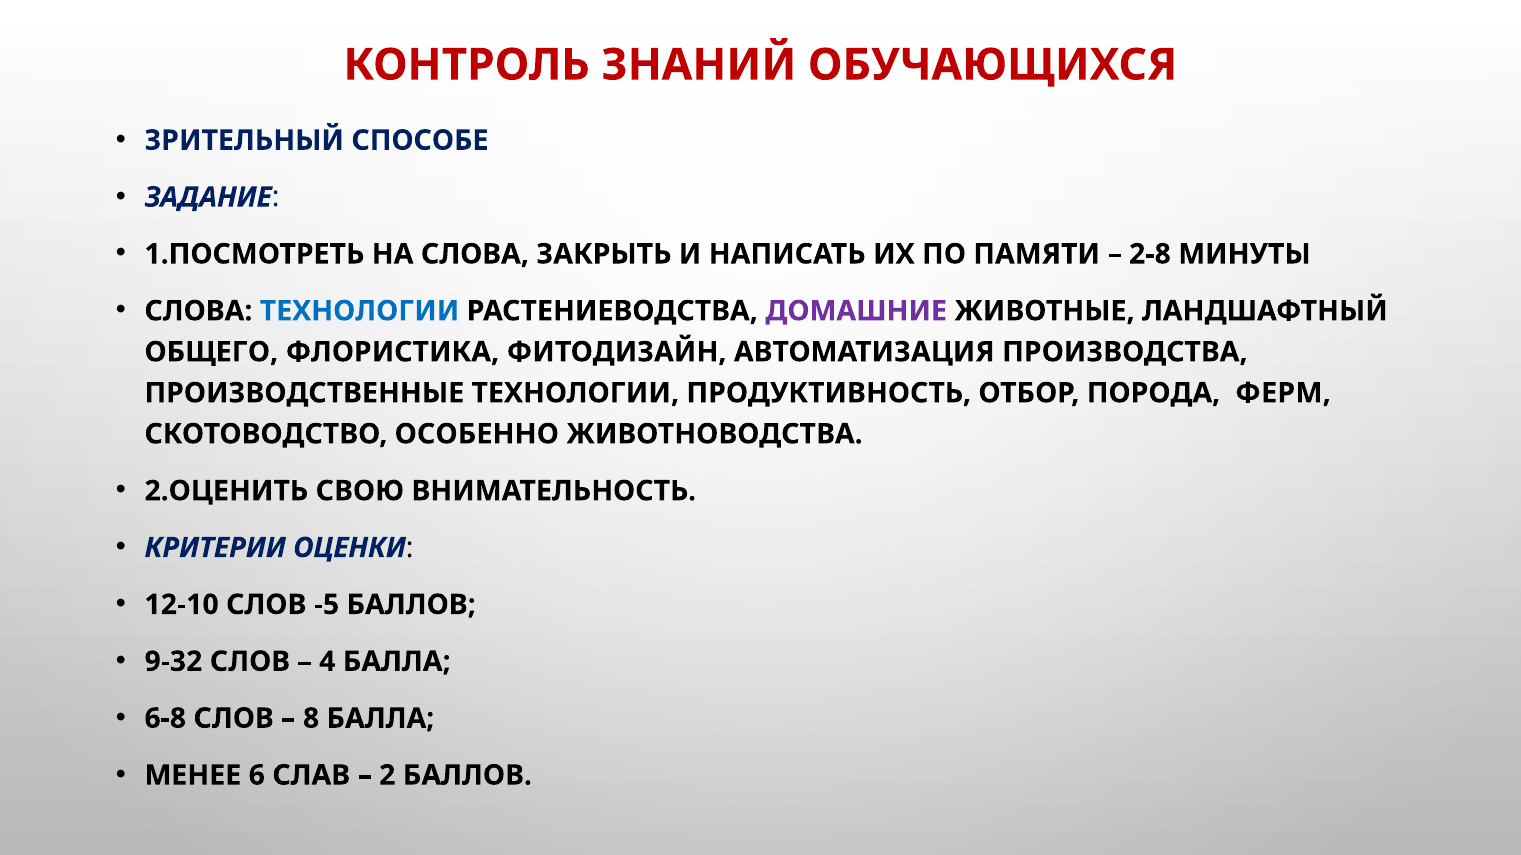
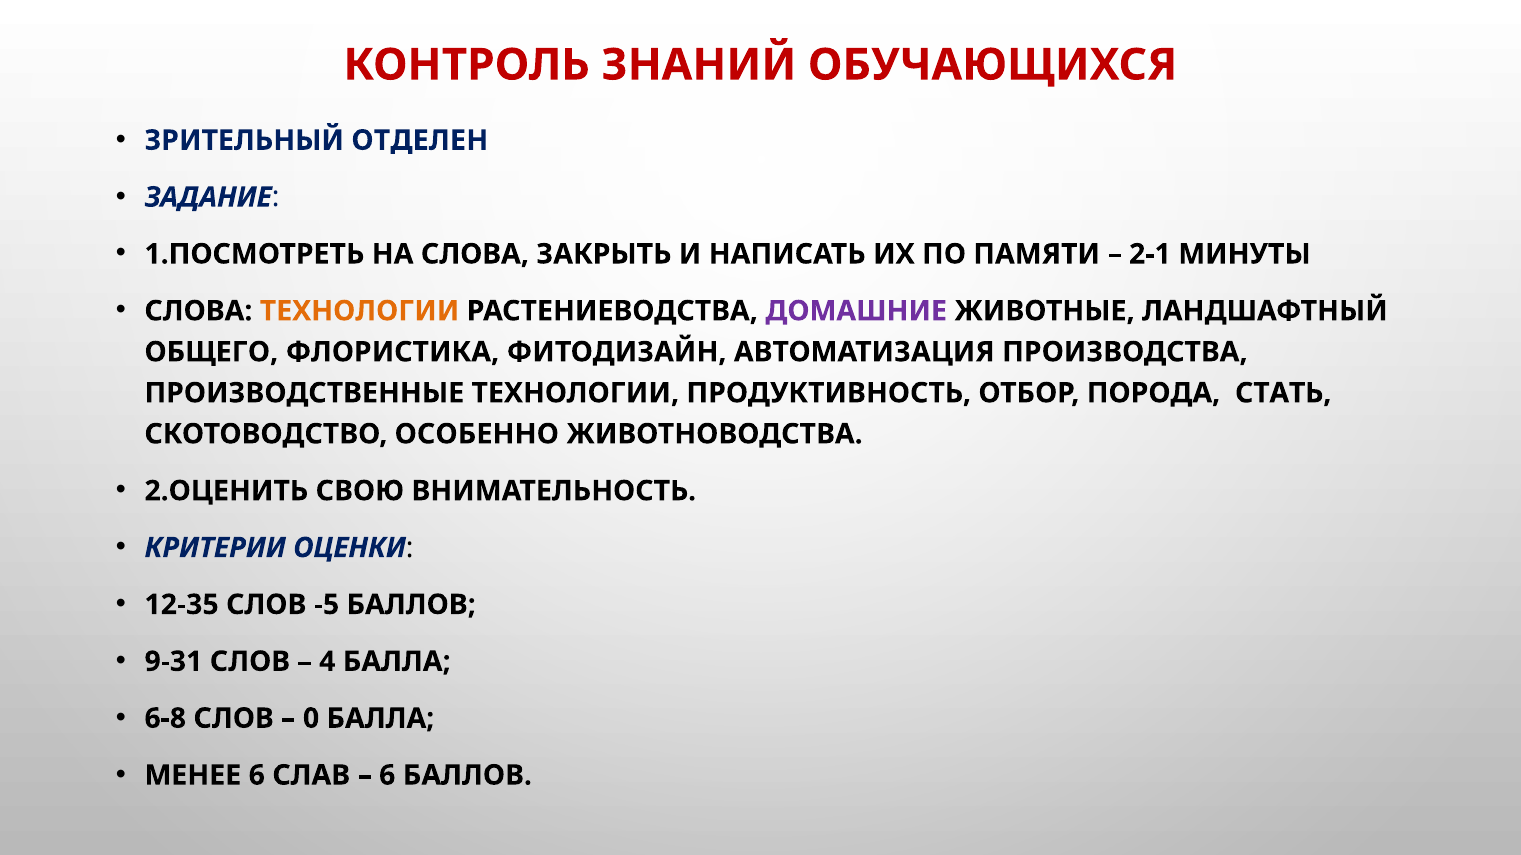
СПОСОБЕ: СПОСОБЕ -> ОТДЕЛЕН
2-8: 2-8 -> 2-1
ТЕХНОЛОГИИ at (360, 311) colour: blue -> orange
ФЕРМ: ФЕРМ -> СТАТЬ
12-10: 12-10 -> 12-35
9-32: 9-32 -> 9-31
8: 8 -> 0
2 at (387, 776): 2 -> 6
